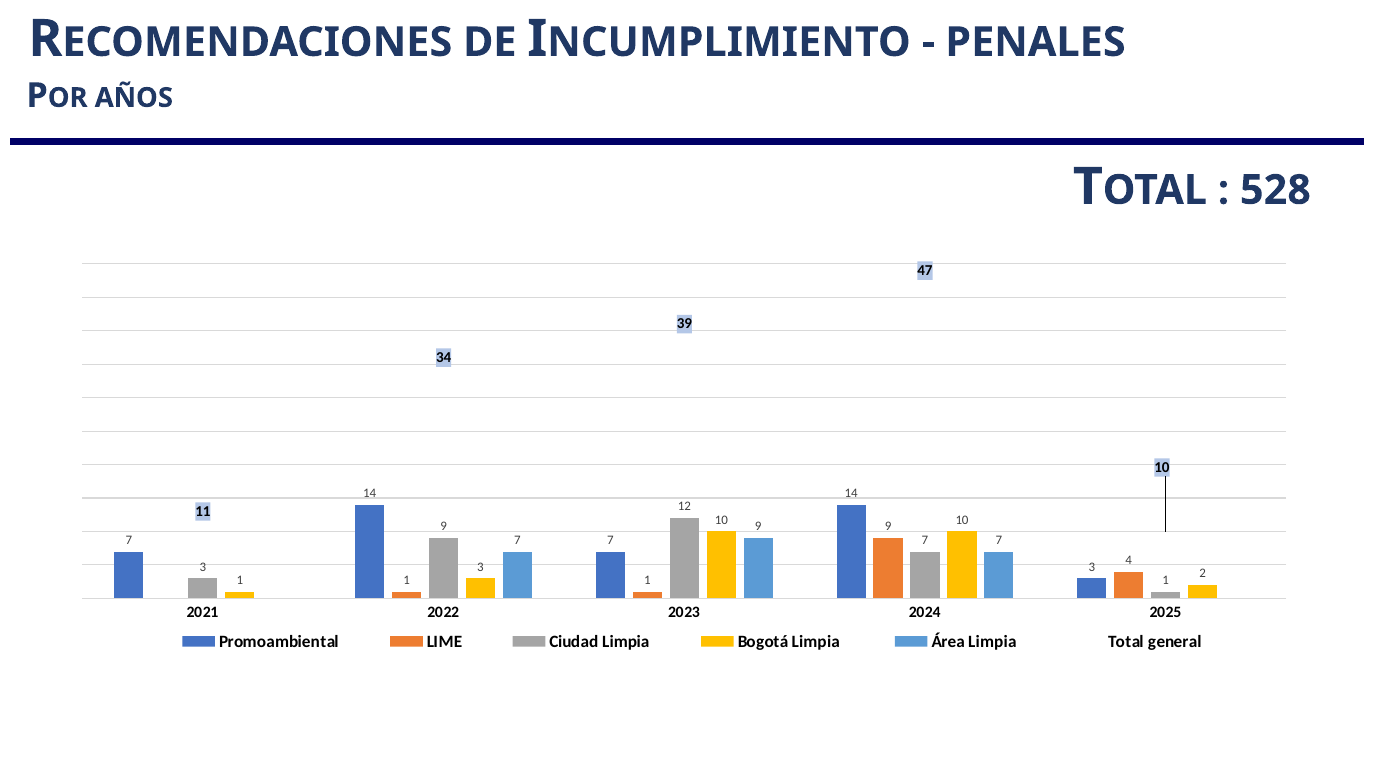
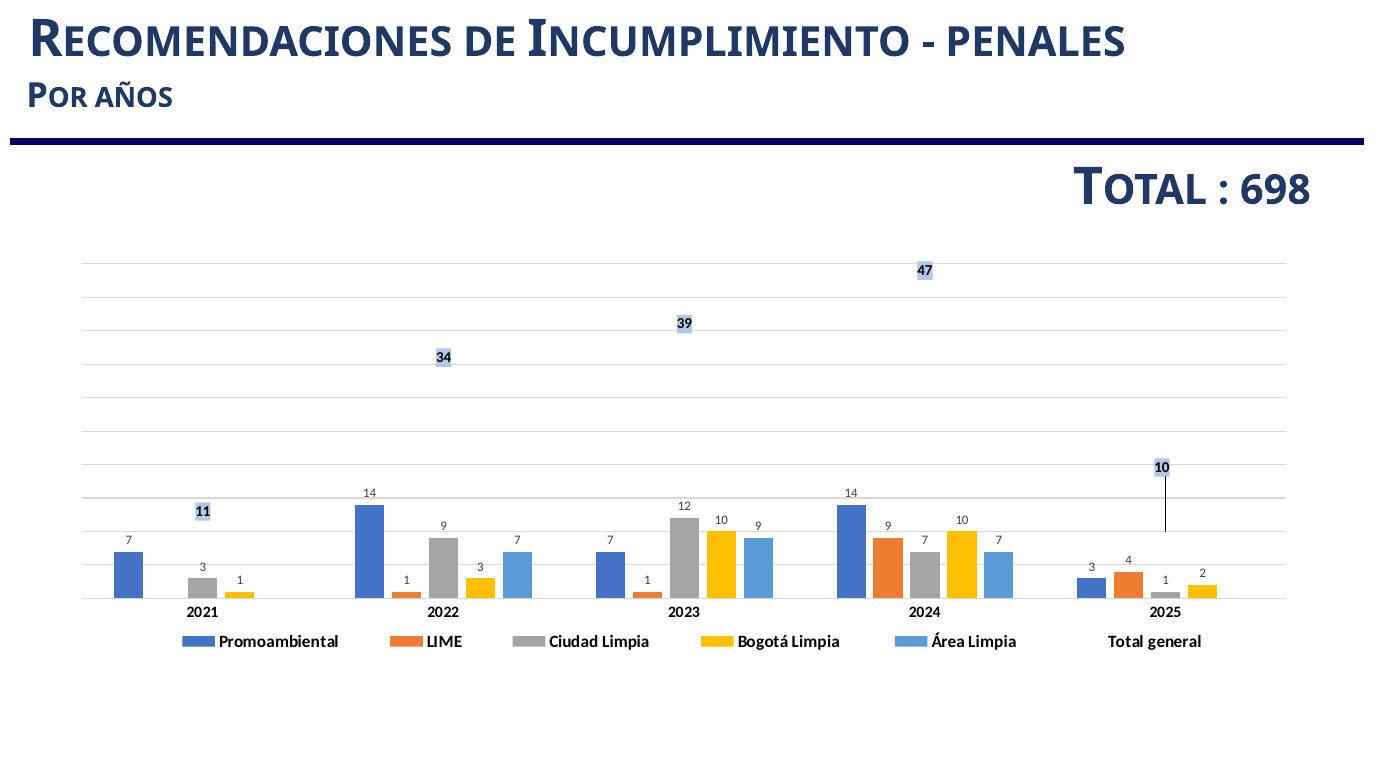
528: 528 -> 698
